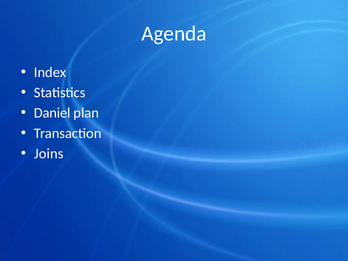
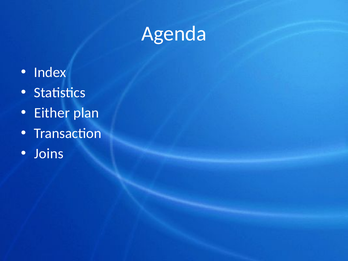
Daniel: Daniel -> Either
